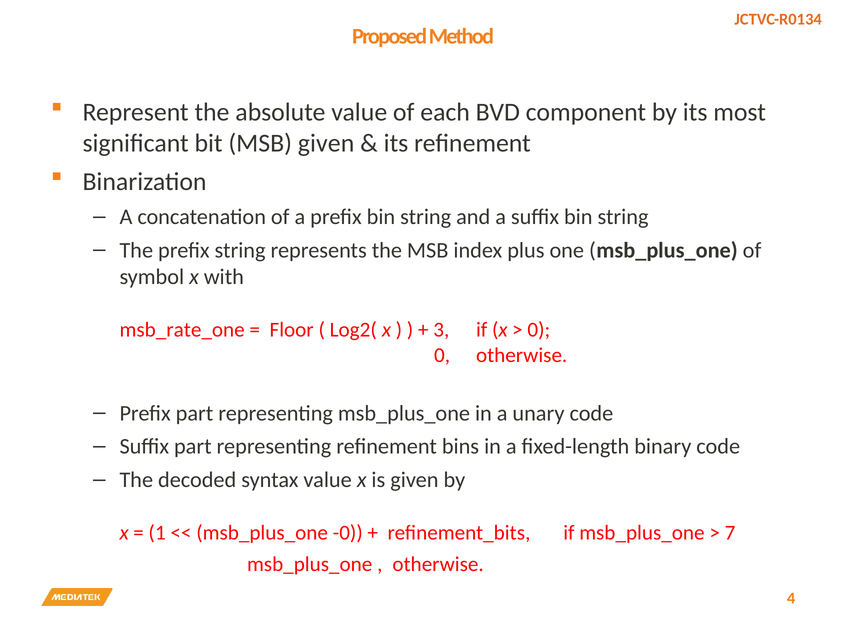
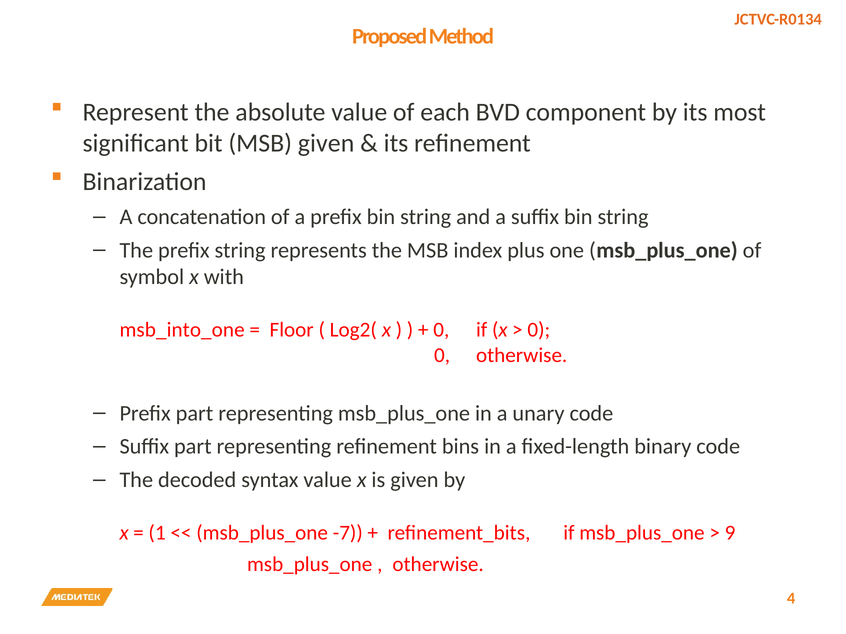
msb_rate_one: msb_rate_one -> msb_into_one
3 at (441, 330): 3 -> 0
-0: -0 -> -7
7: 7 -> 9
